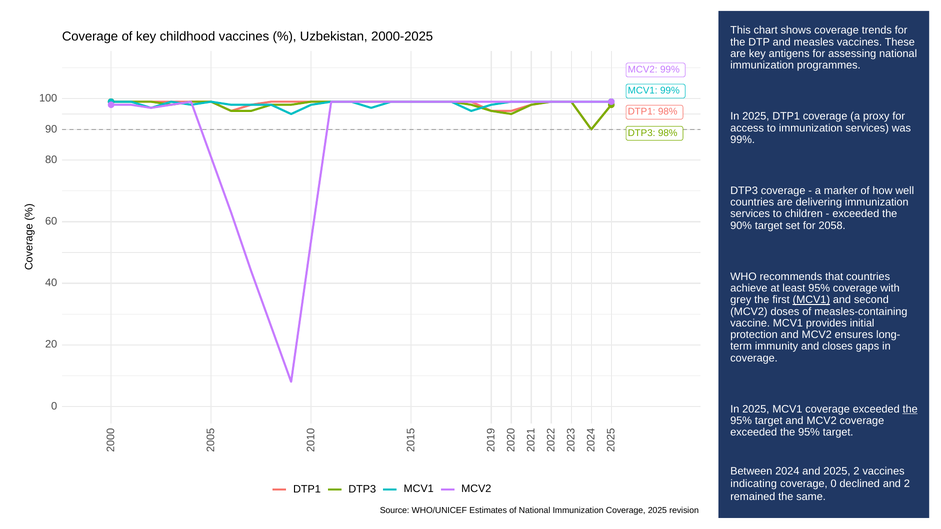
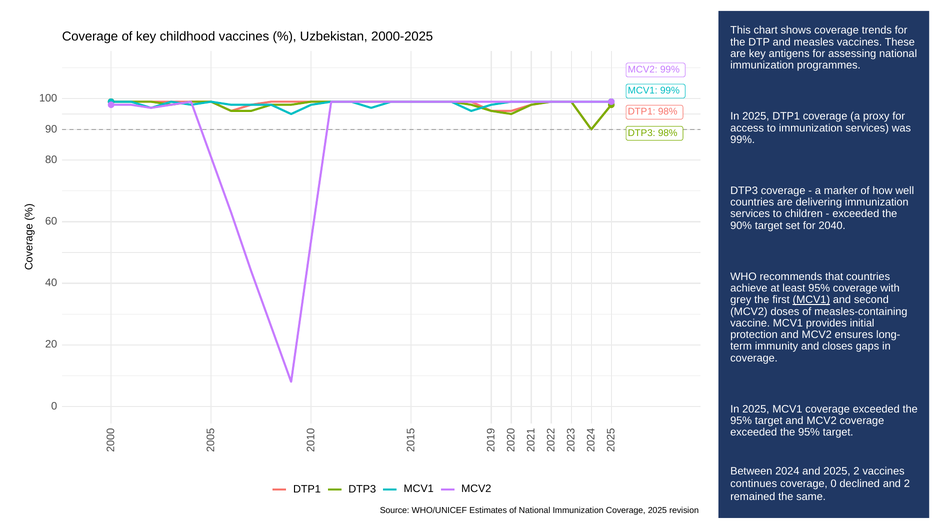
2058: 2058 -> 2040
the at (910, 409) underline: present -> none
indicating: indicating -> continues
